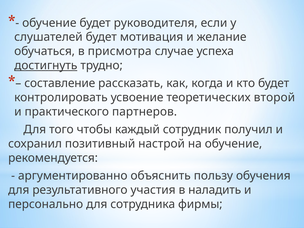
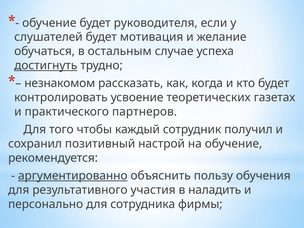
присмотра: присмотра -> остальным
составление: составление -> незнакомом
второй: второй -> газетах
аргументированно underline: none -> present
